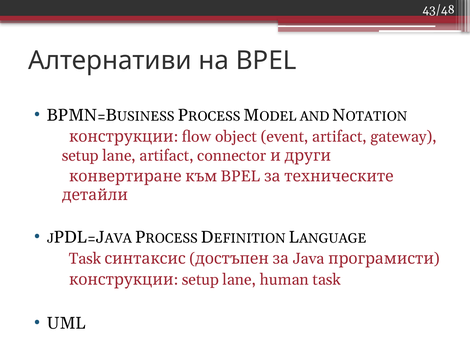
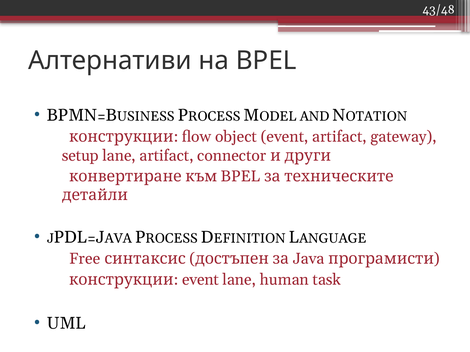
Task at (85, 259): Task -> Free
конструкции setup: setup -> event
